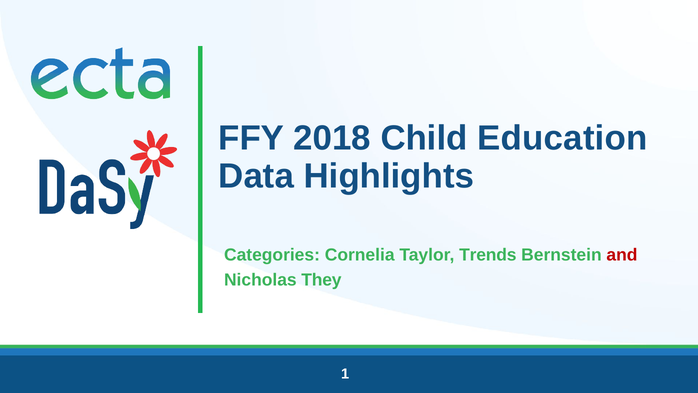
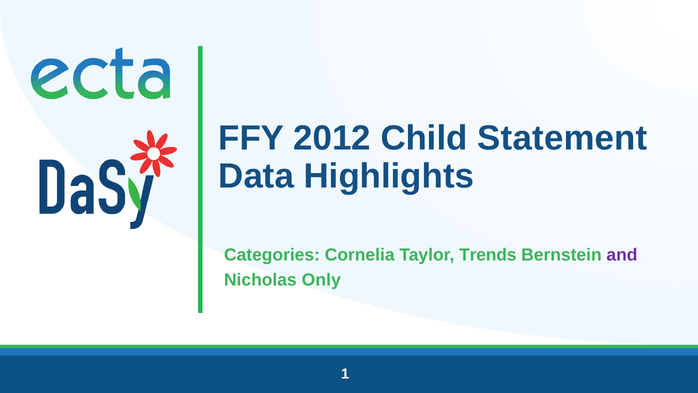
2018: 2018 -> 2012
Education: Education -> Statement
and colour: red -> purple
They: They -> Only
